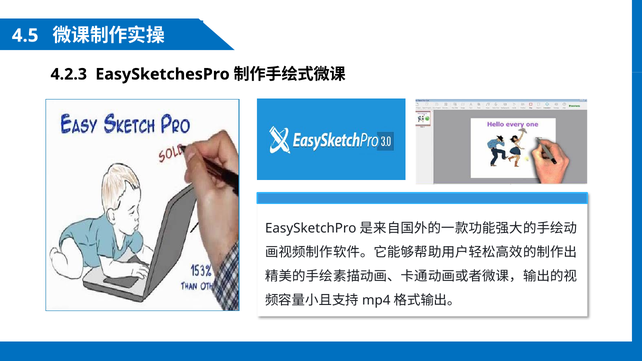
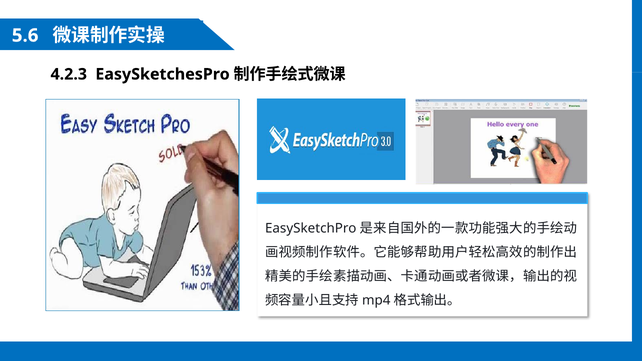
4.5: 4.5 -> 5.6
